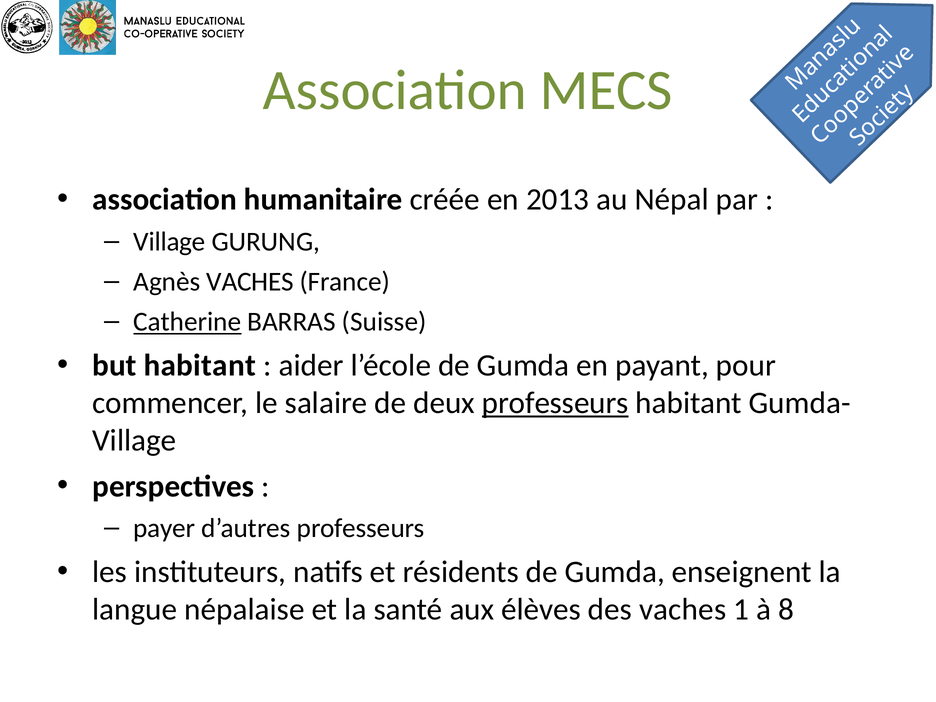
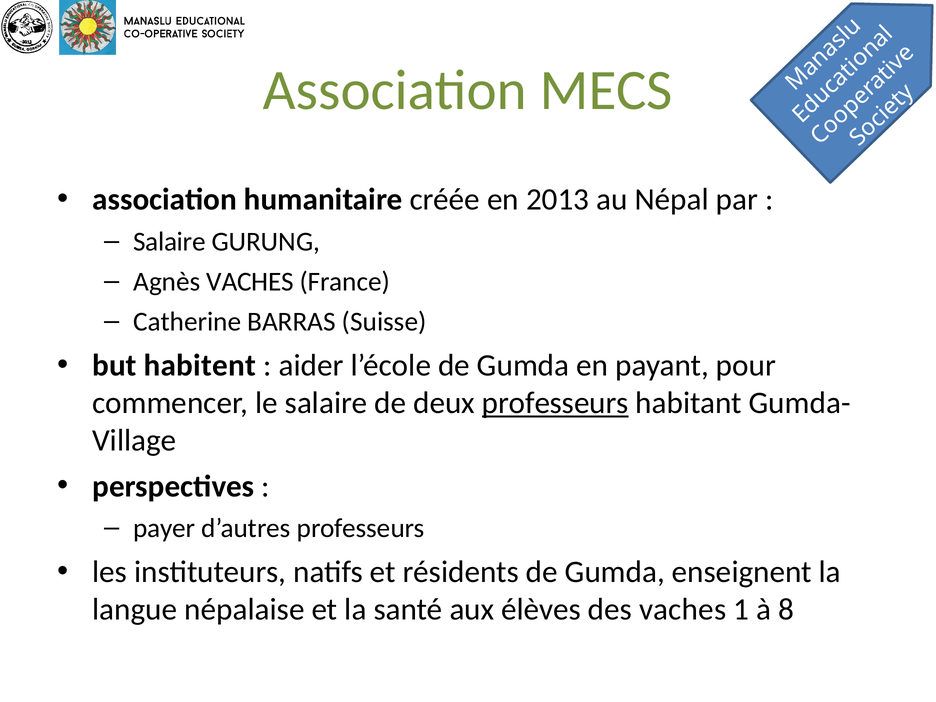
Village at (169, 242): Village -> Salaire
Catherine underline: present -> none
but habitant: habitant -> habitent
